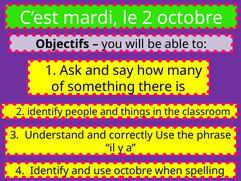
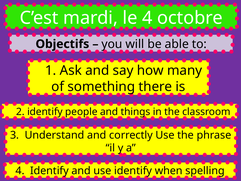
le 2: 2 -> 4
use octobre: octobre -> identify
